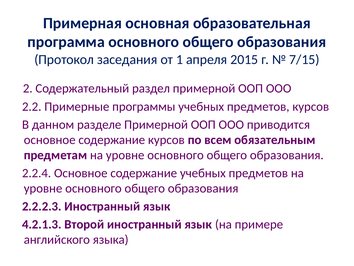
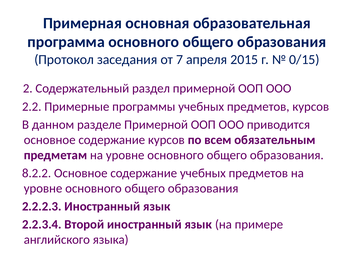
1: 1 -> 7
7/15: 7/15 -> 0/15
2.2.4: 2.2.4 -> 8.2.2
4.2.1.3: 4.2.1.3 -> 2.2.3.4
